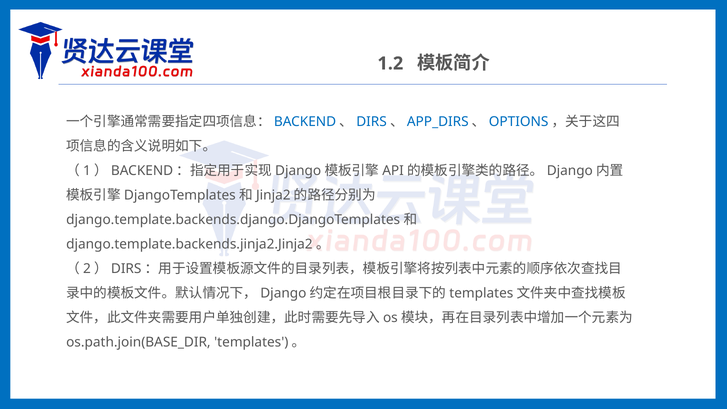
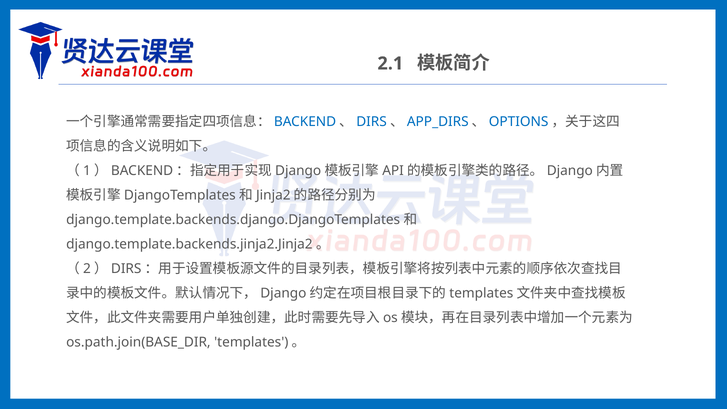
1.2: 1.2 -> 2.1
